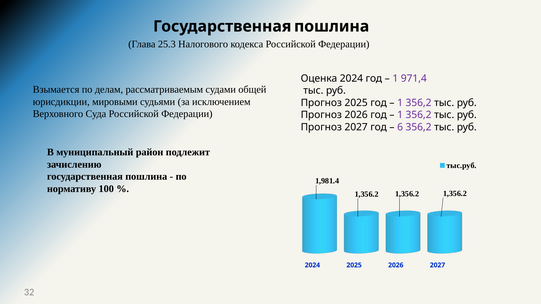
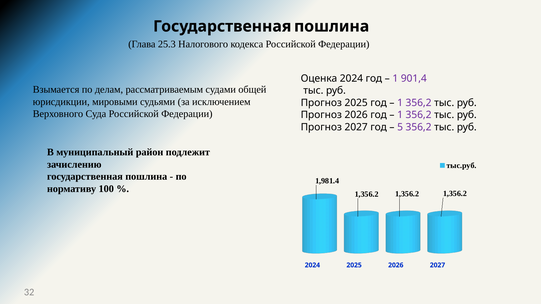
971,4: 971,4 -> 901,4
6: 6 -> 5
